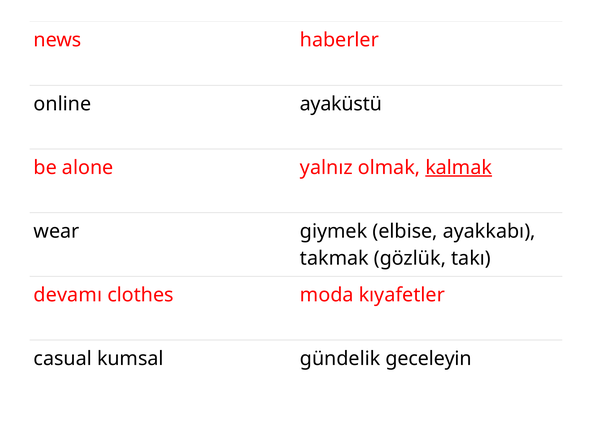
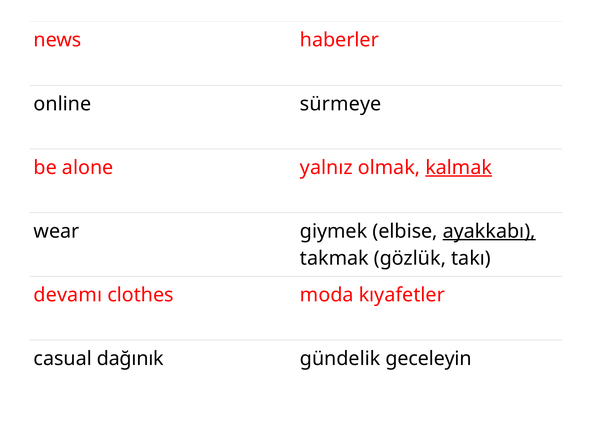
ayaküstü: ayaküstü -> sürmeye
ayakkabı underline: none -> present
kumsal: kumsal -> dağınık
